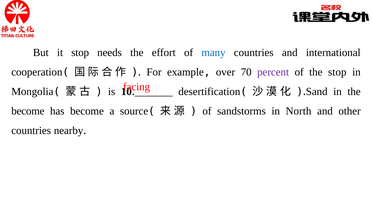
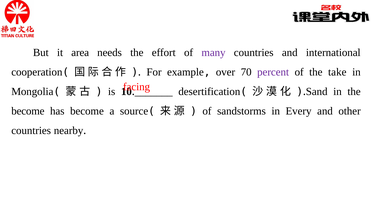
it stop: stop -> area
many colour: blue -> purple
the stop: stop -> take
North: North -> Every
